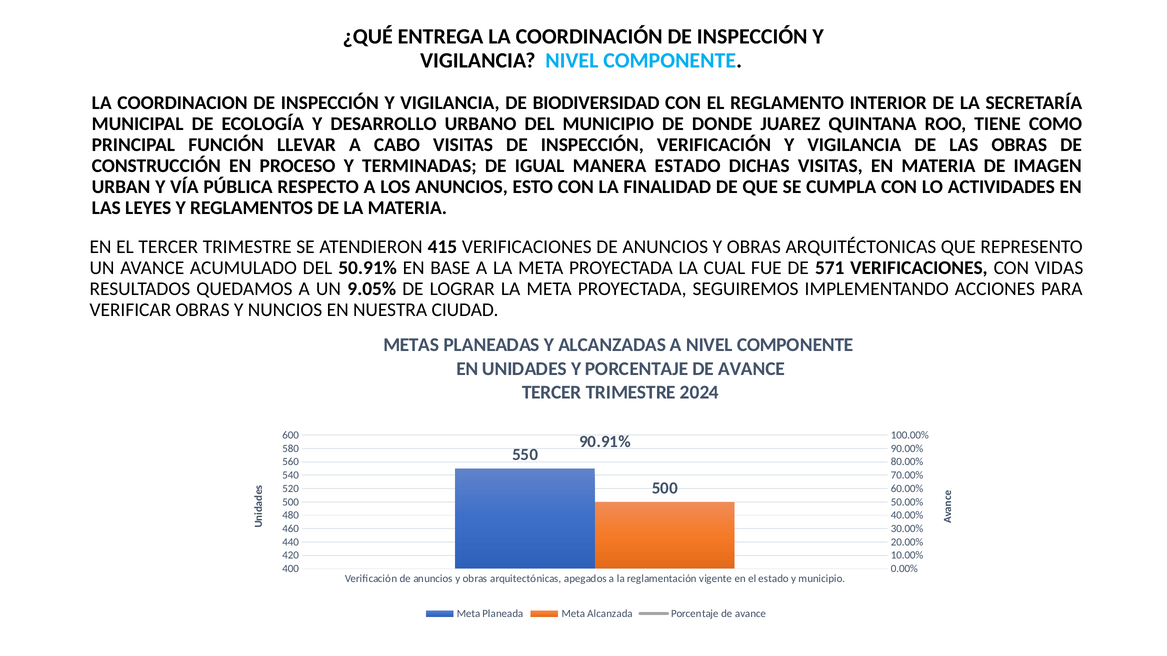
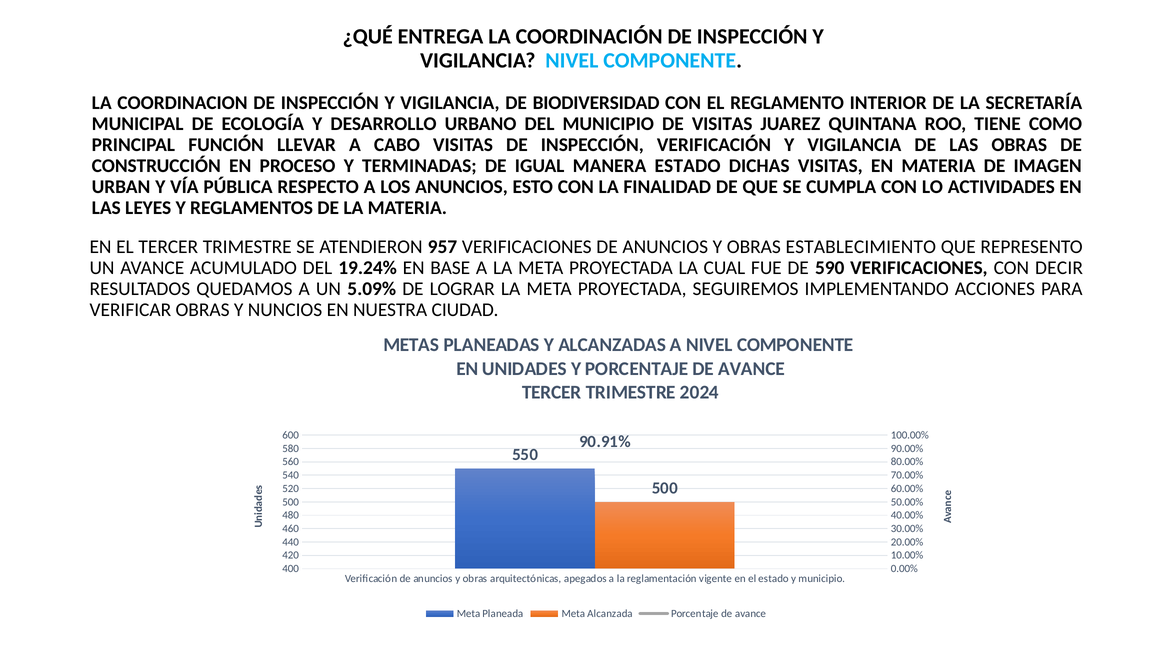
DE DONDE: DONDE -> VISITAS
415: 415 -> 957
ARQUITÉCTONICAS: ARQUITÉCTONICAS -> ESTABLECIMIENTO
50.91%: 50.91% -> 19.24%
571: 571 -> 590
VIDAS: VIDAS -> DECIR
9.05%: 9.05% -> 5.09%
